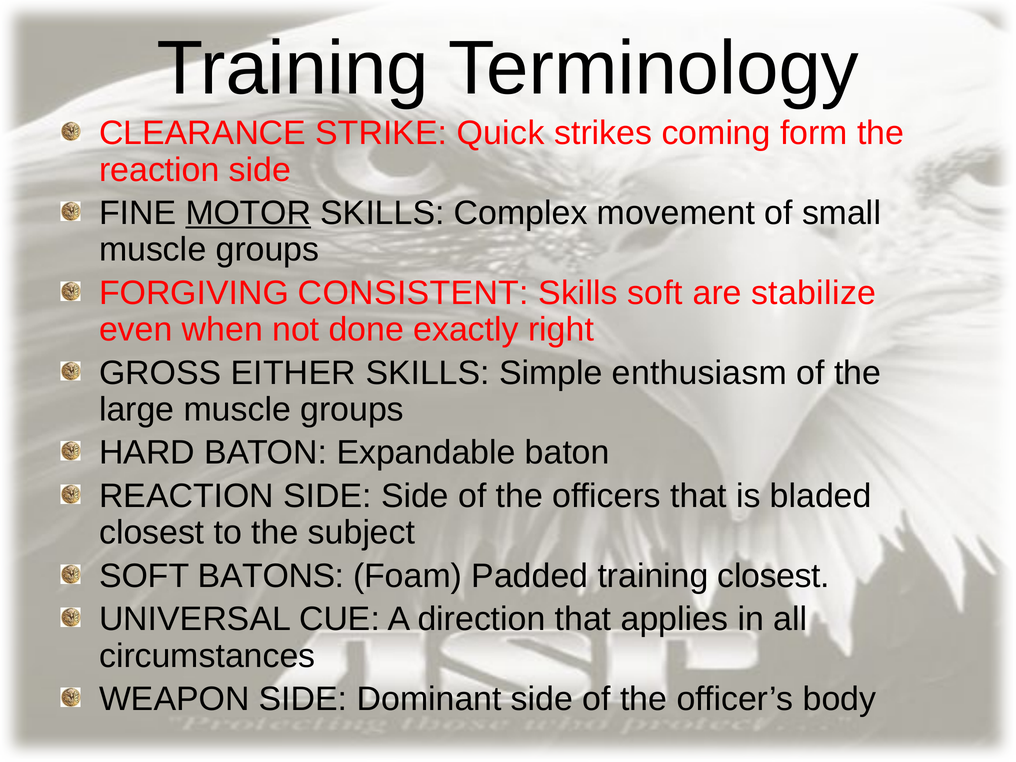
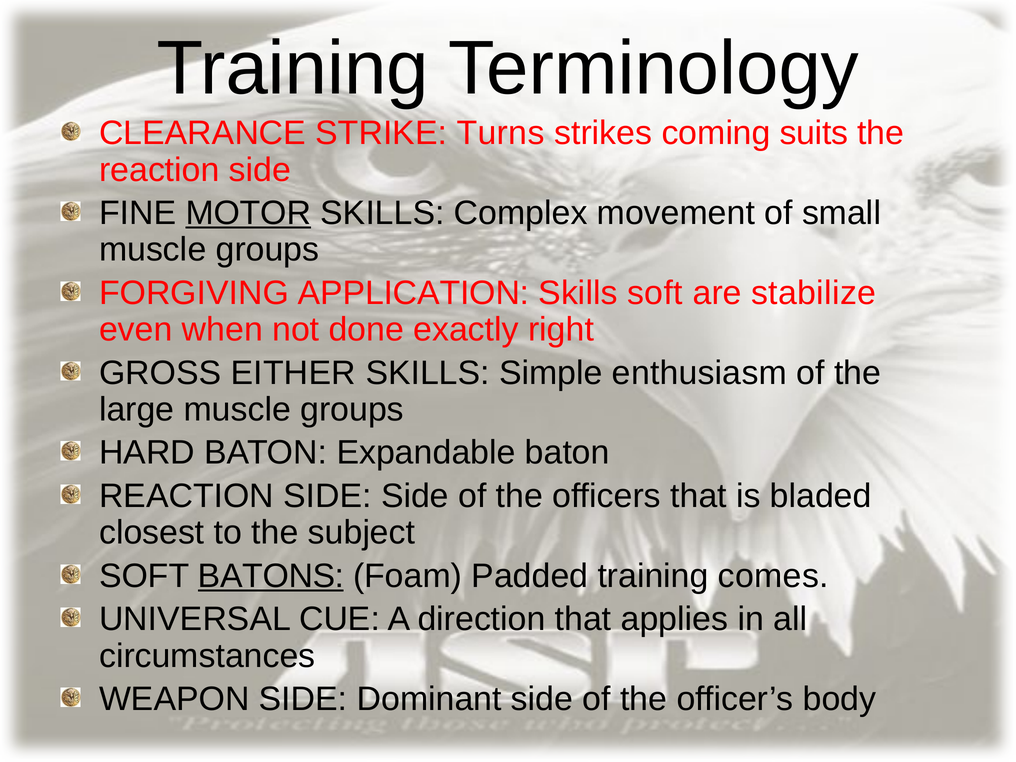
Quick: Quick -> Turns
form: form -> suits
CONSISTENT: CONSISTENT -> APPLICATION
BATONS underline: none -> present
training closest: closest -> comes
